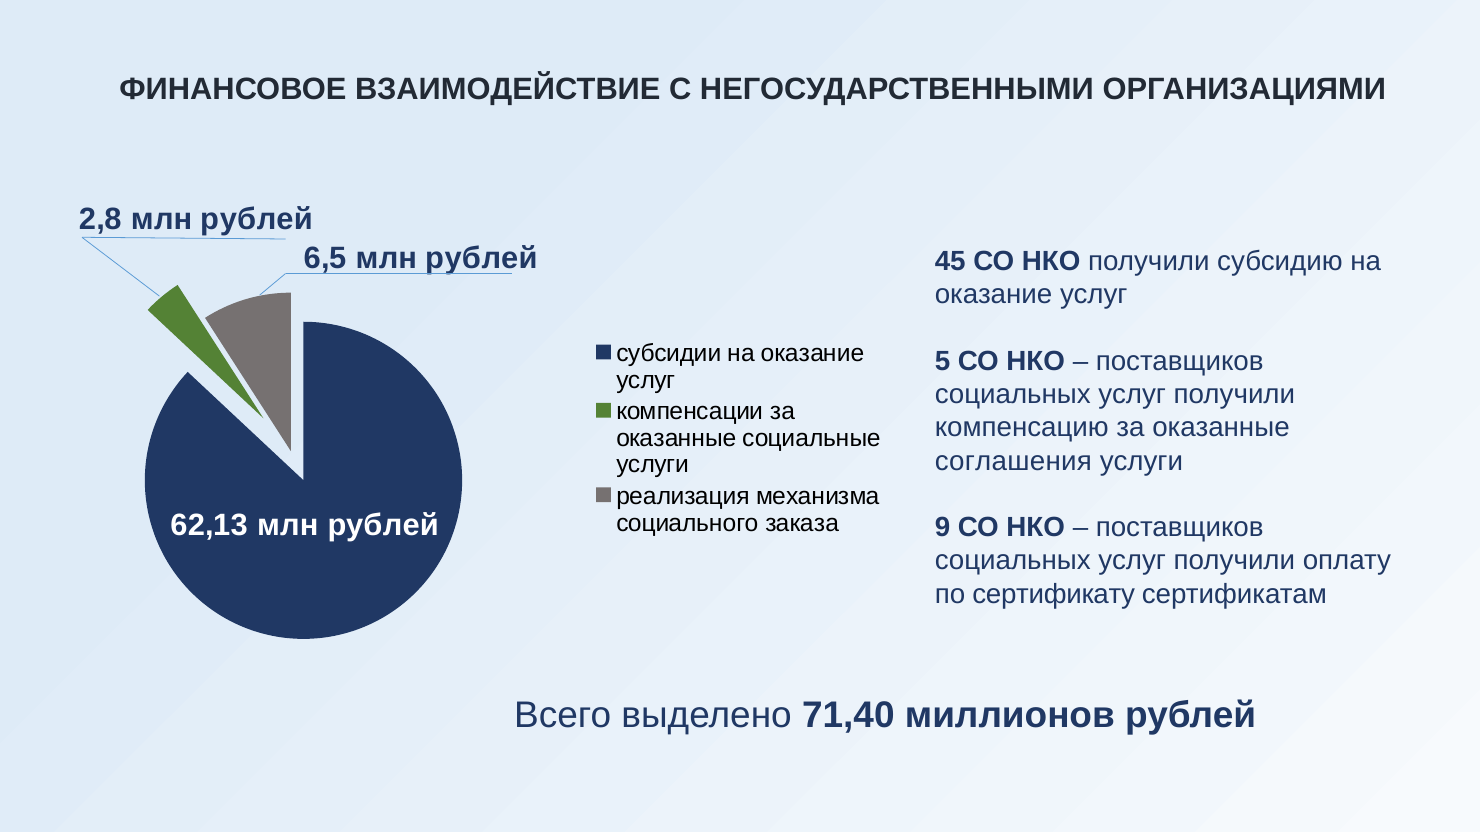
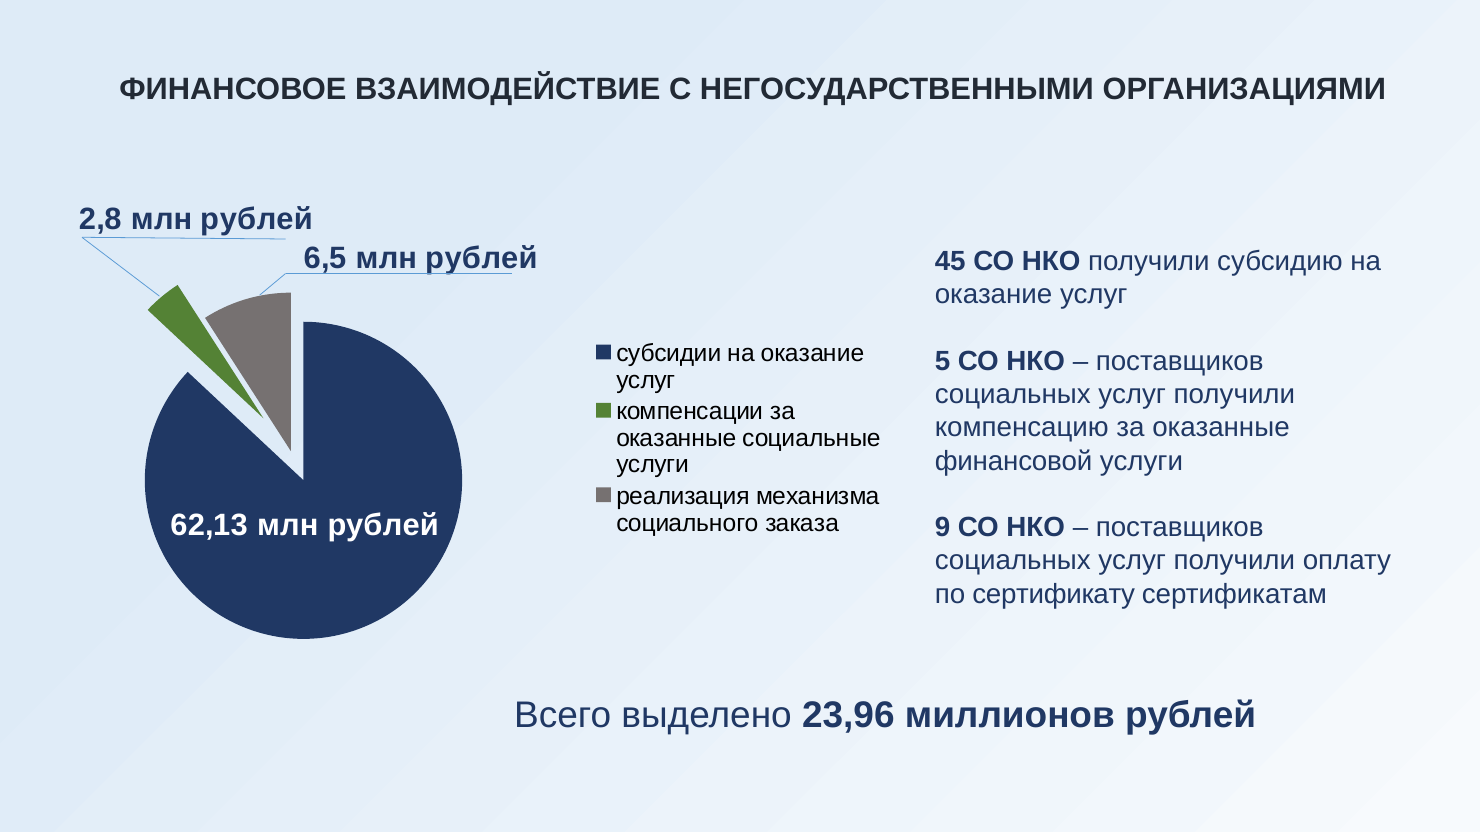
соглашения: соглашения -> финансовой
71,40: 71,40 -> 23,96
